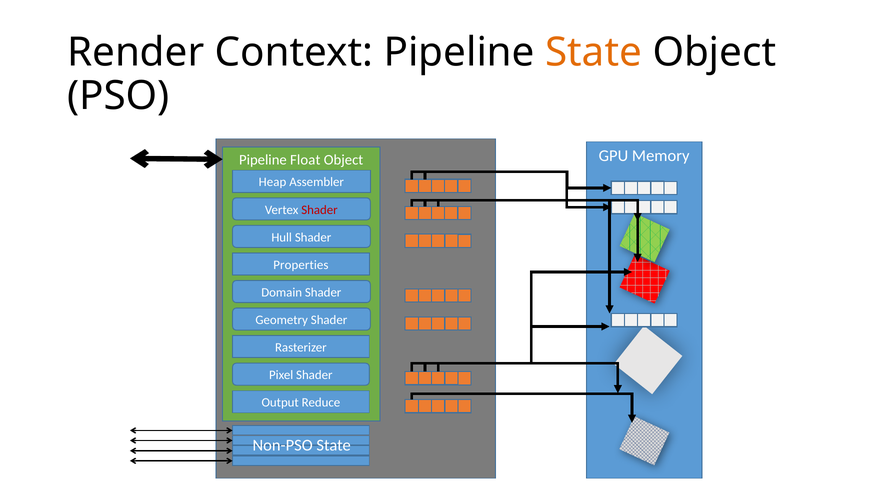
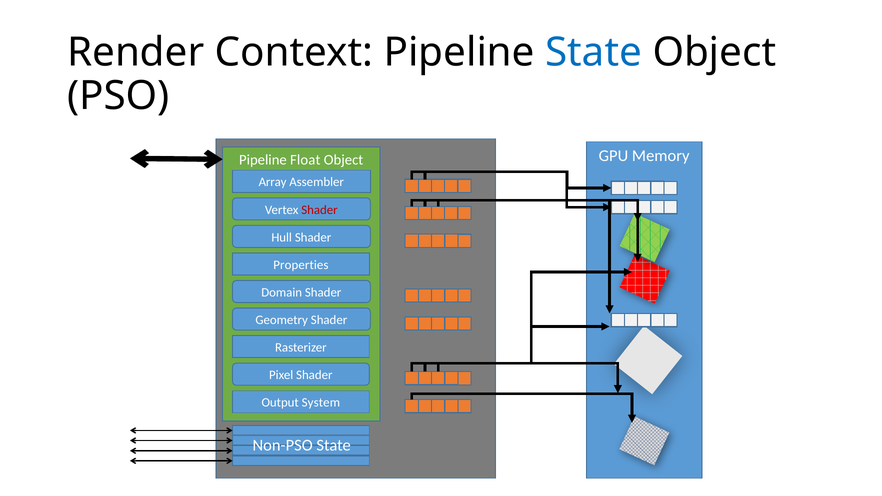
State at (594, 52) colour: orange -> blue
Heap: Heap -> Array
Reduce: Reduce -> System
